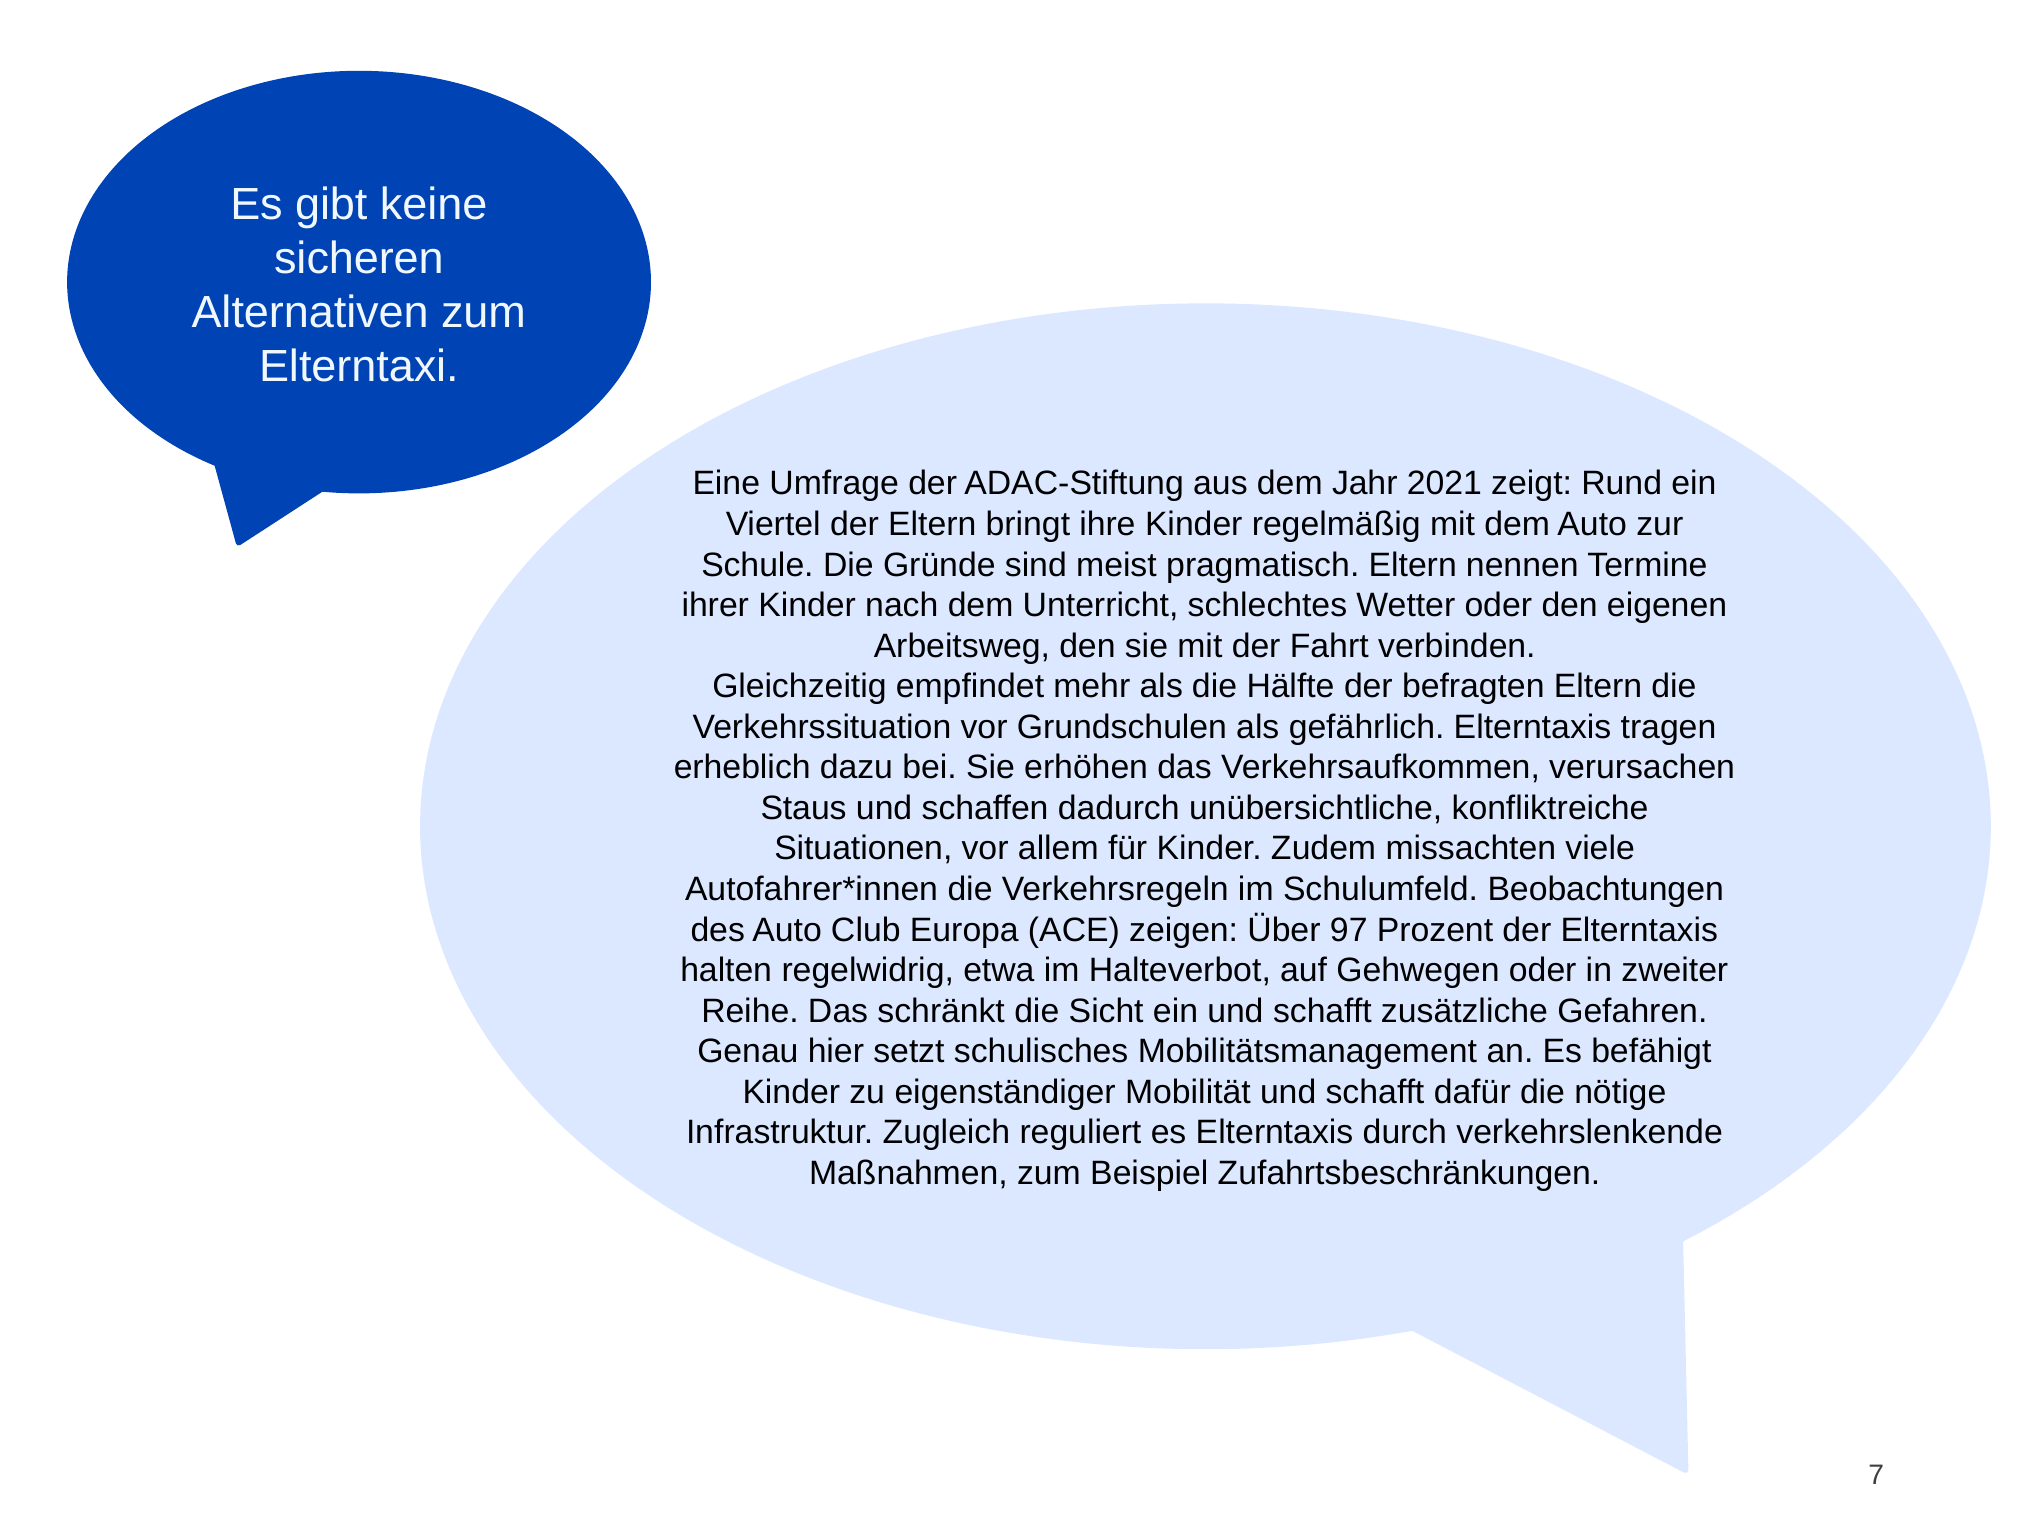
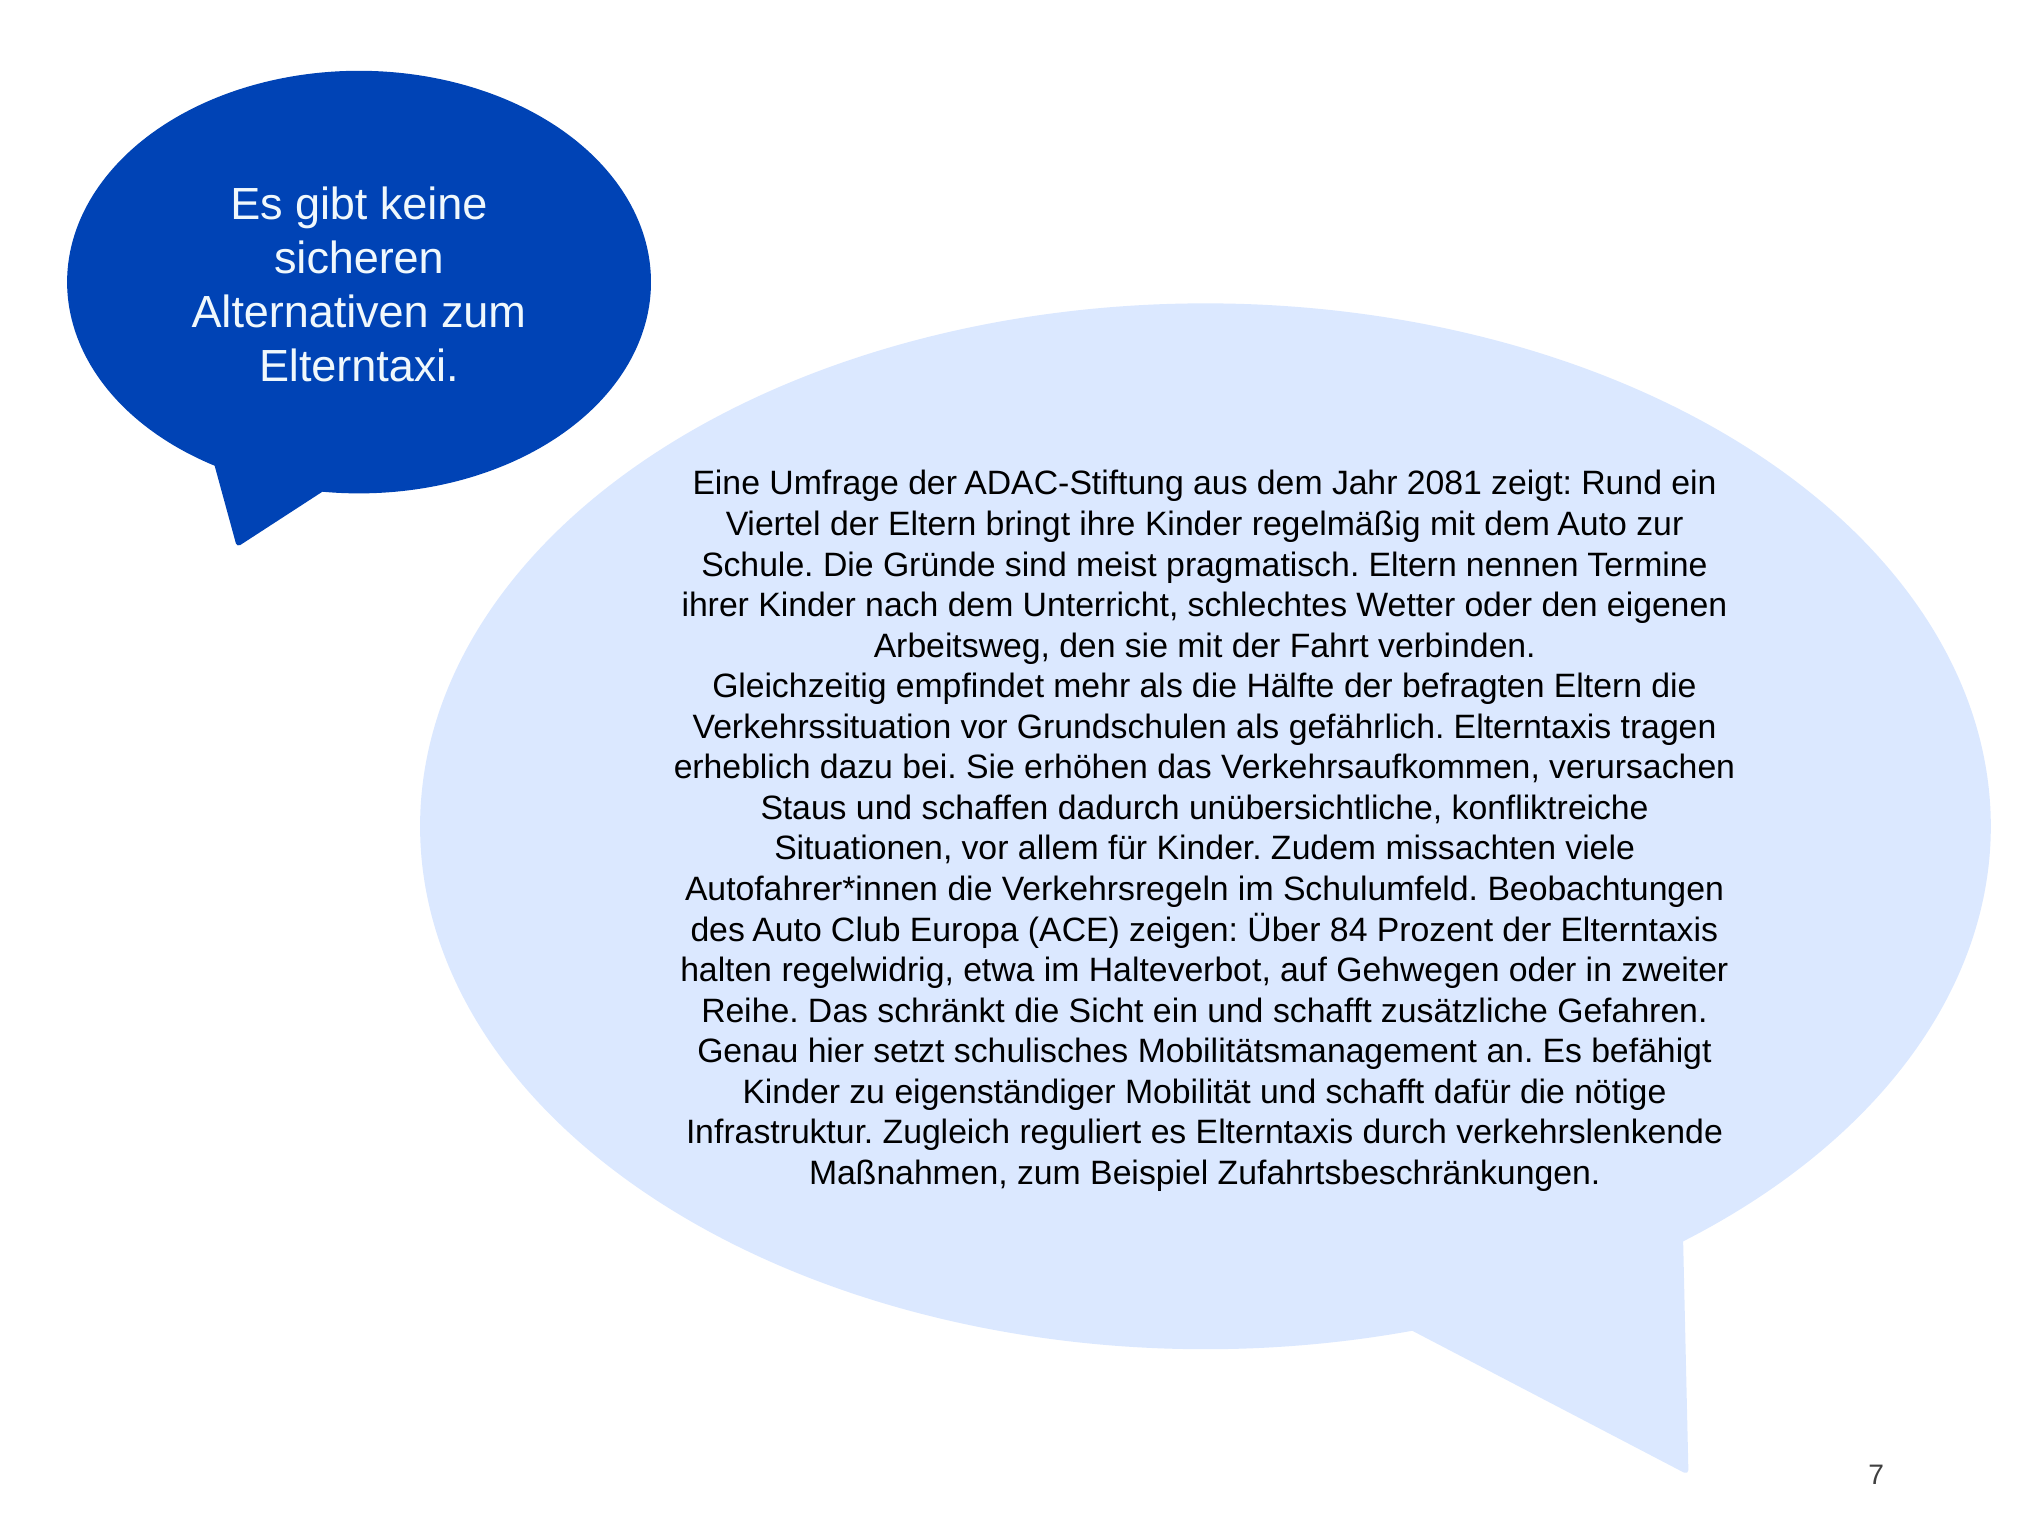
2021: 2021 -> 2081
97: 97 -> 84
